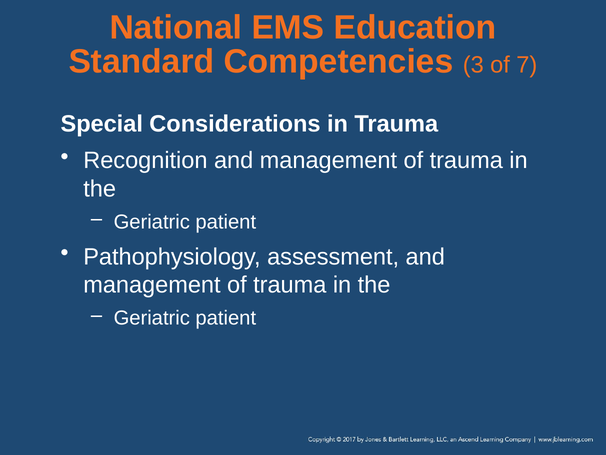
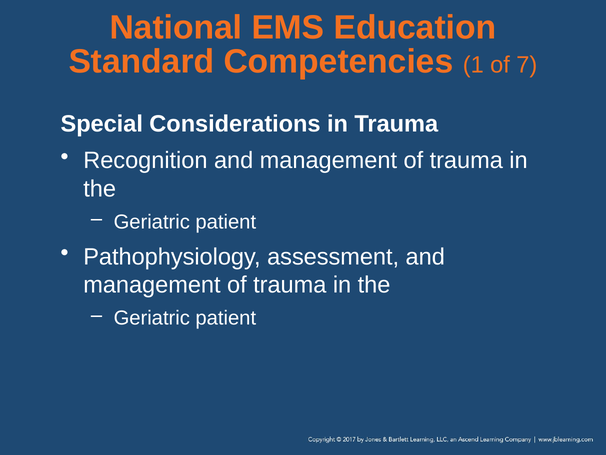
3: 3 -> 1
